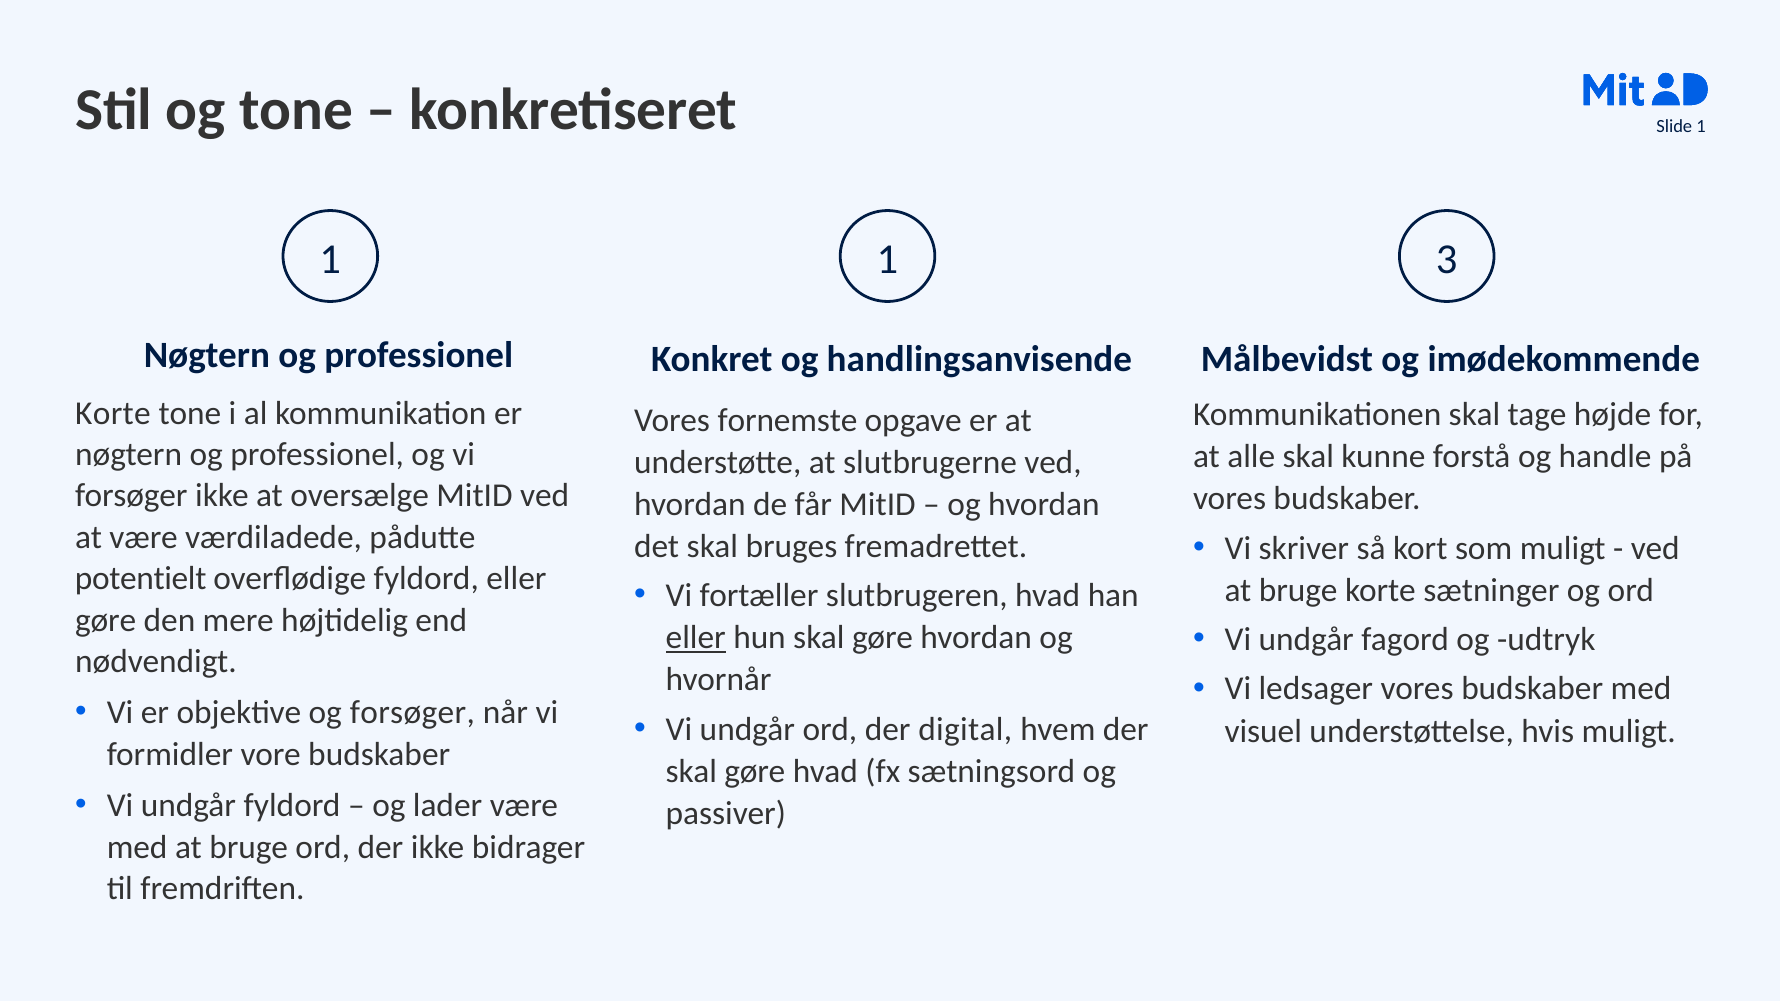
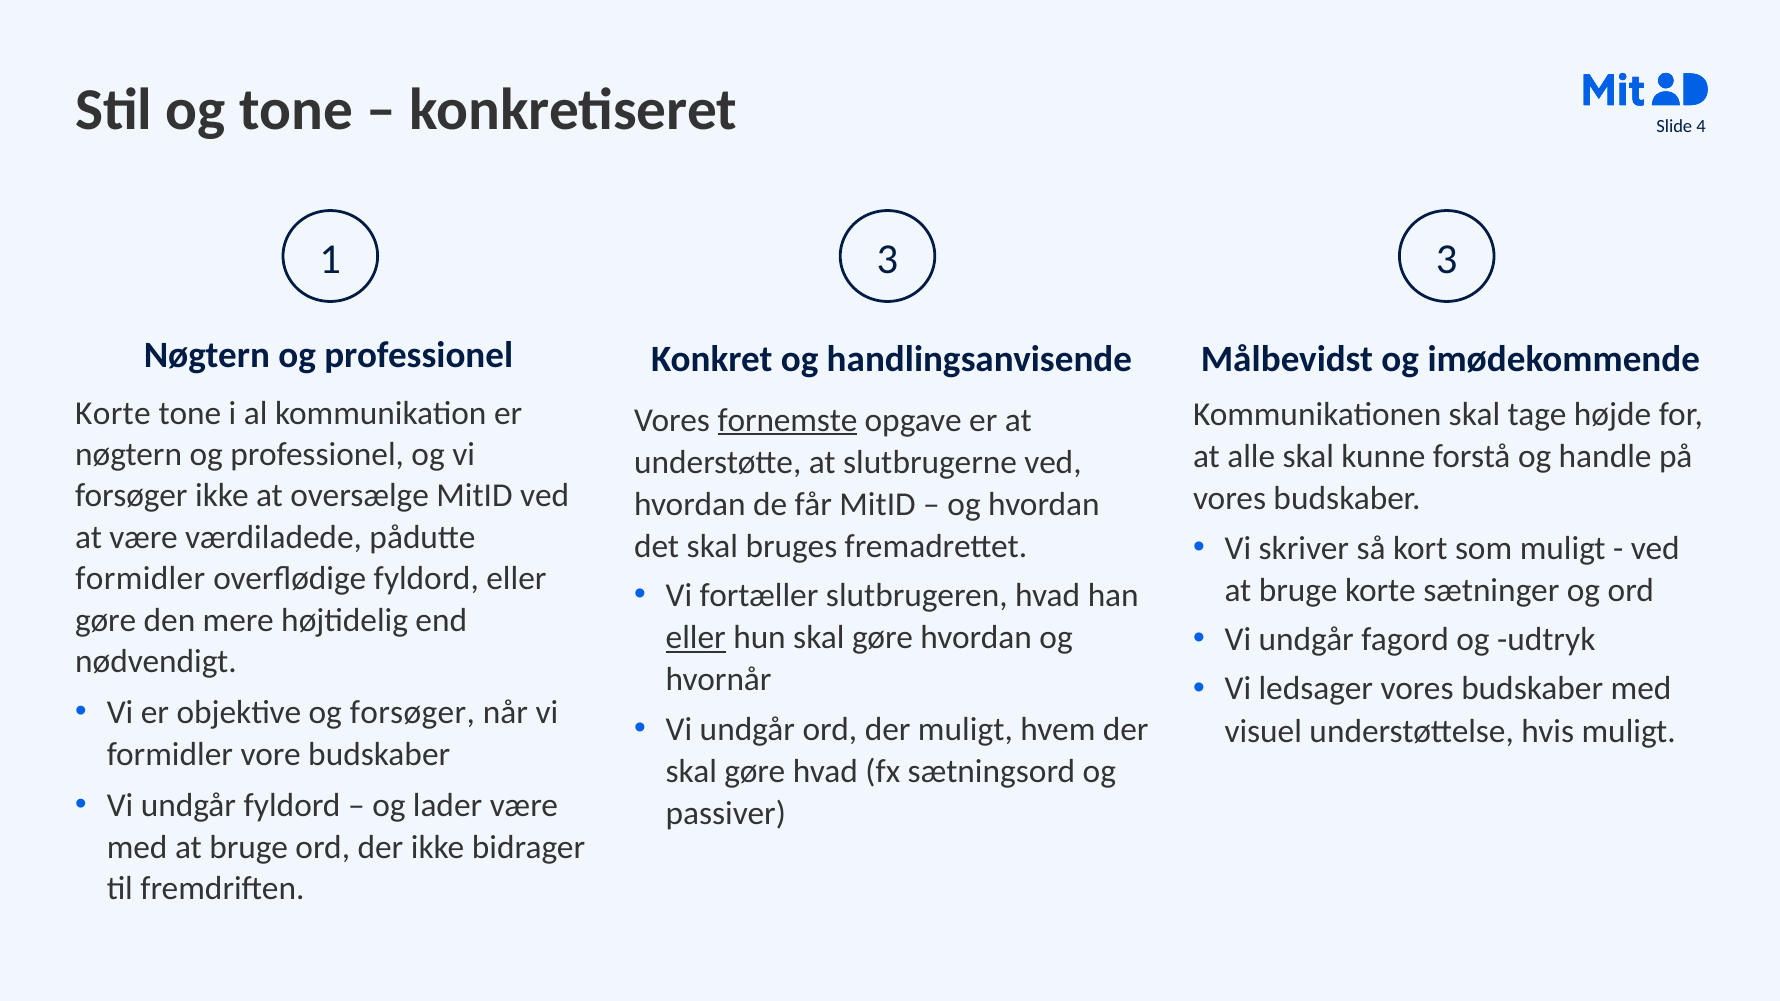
Slide 1: 1 -> 4
1 1: 1 -> 3
fornemste underline: none -> present
potentielt at (141, 579): potentielt -> formidler
der digital: digital -> muligt
